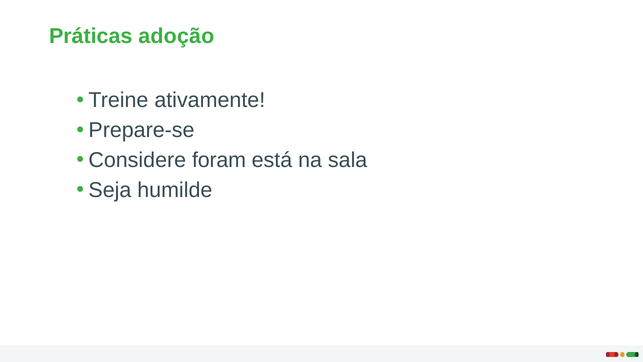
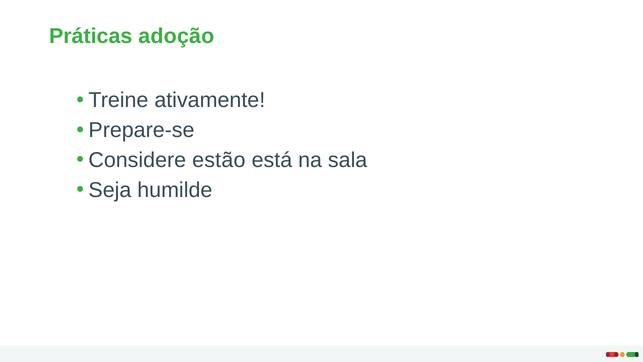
foram: foram -> estão
